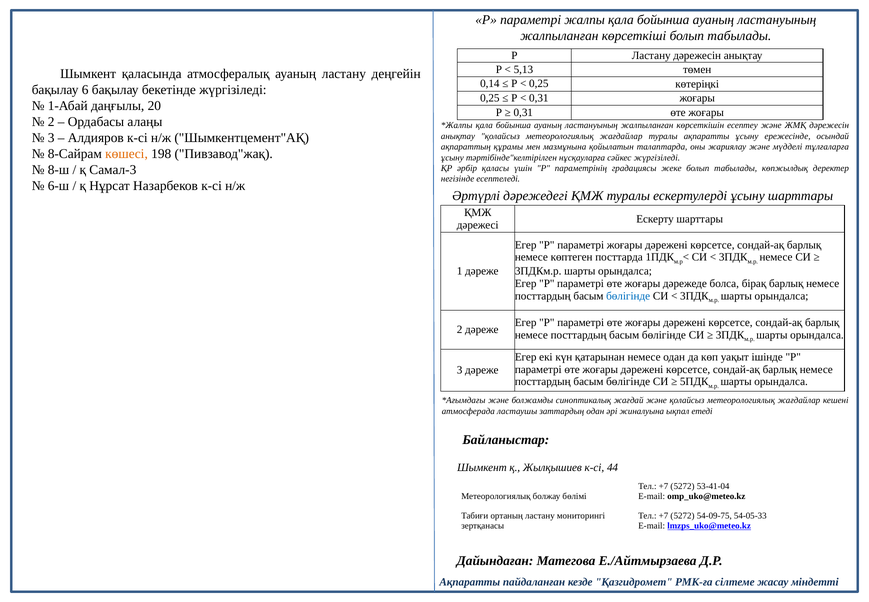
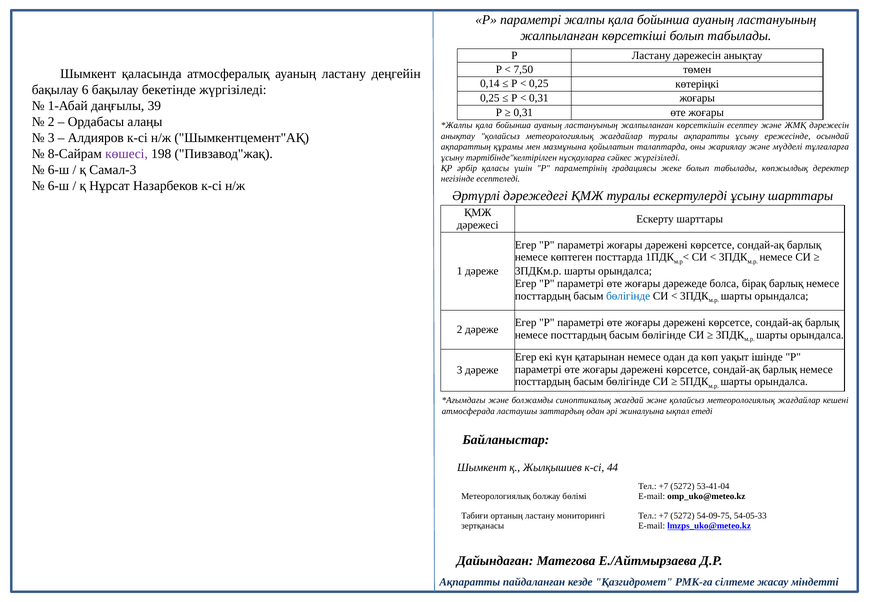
5,13: 5,13 -> 7,50
20: 20 -> 39
көшесі colour: orange -> purple
8-ш at (58, 170): 8-ш -> 6-ш
